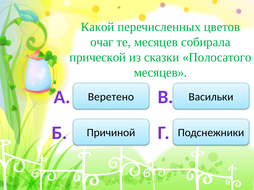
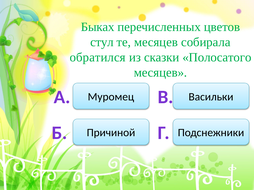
Какой: Какой -> Быках
очаг: очаг -> стул
прической: прической -> обратился
Веретено: Веретено -> Муромец
